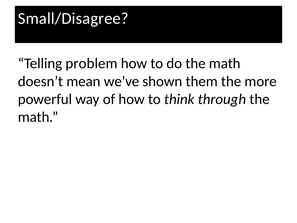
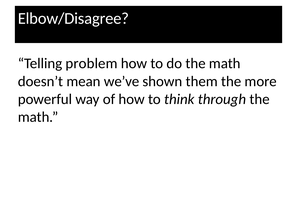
Small/Disagree: Small/Disagree -> Elbow/Disagree
